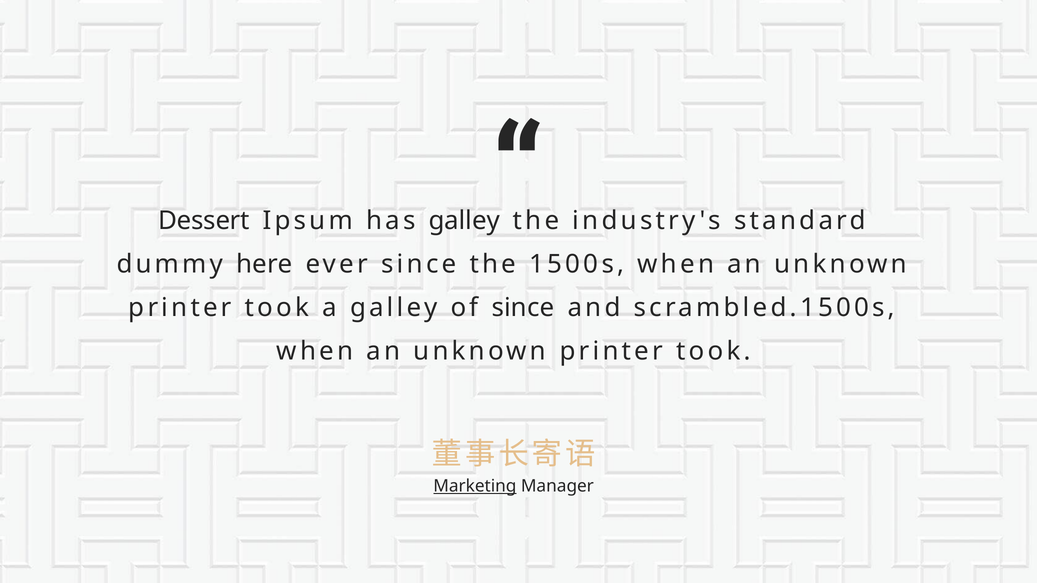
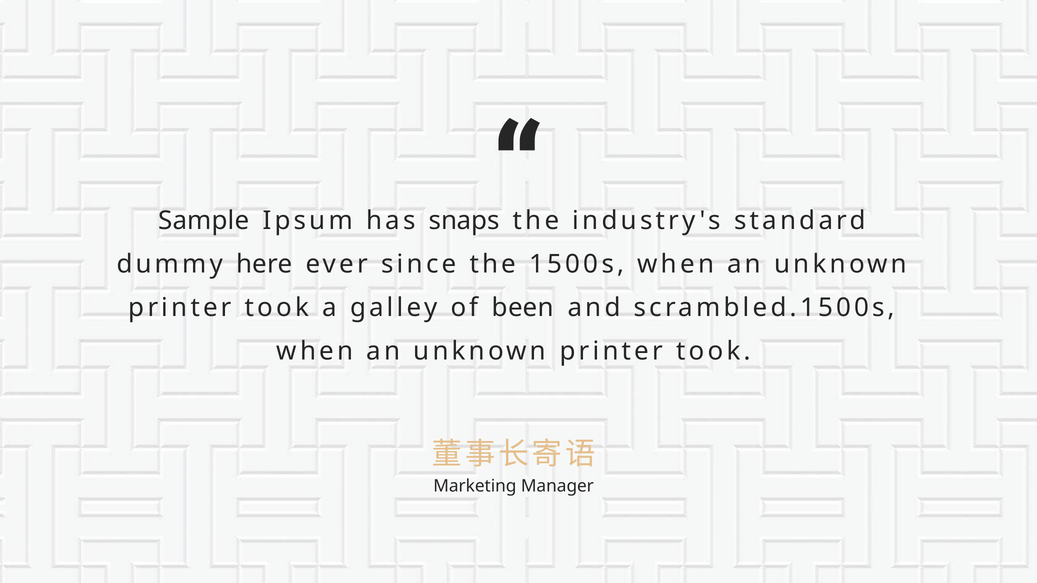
Dessert: Dessert -> Sample
has galley: galley -> snaps
of since: since -> been
Marketing underline: present -> none
